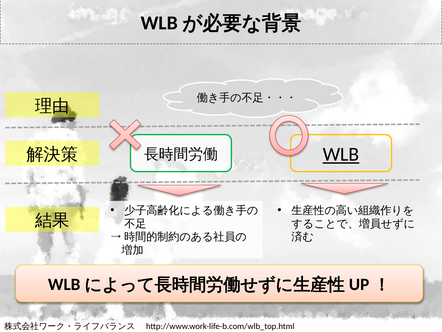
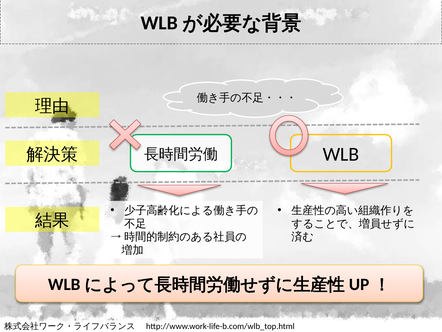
WLB underline: present -> none
